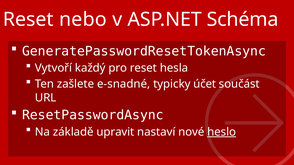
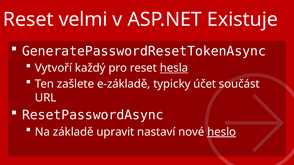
nebo: nebo -> velmi
Schéma: Schéma -> Existuje
hesla underline: none -> present
e-snadné: e-snadné -> e-základě
